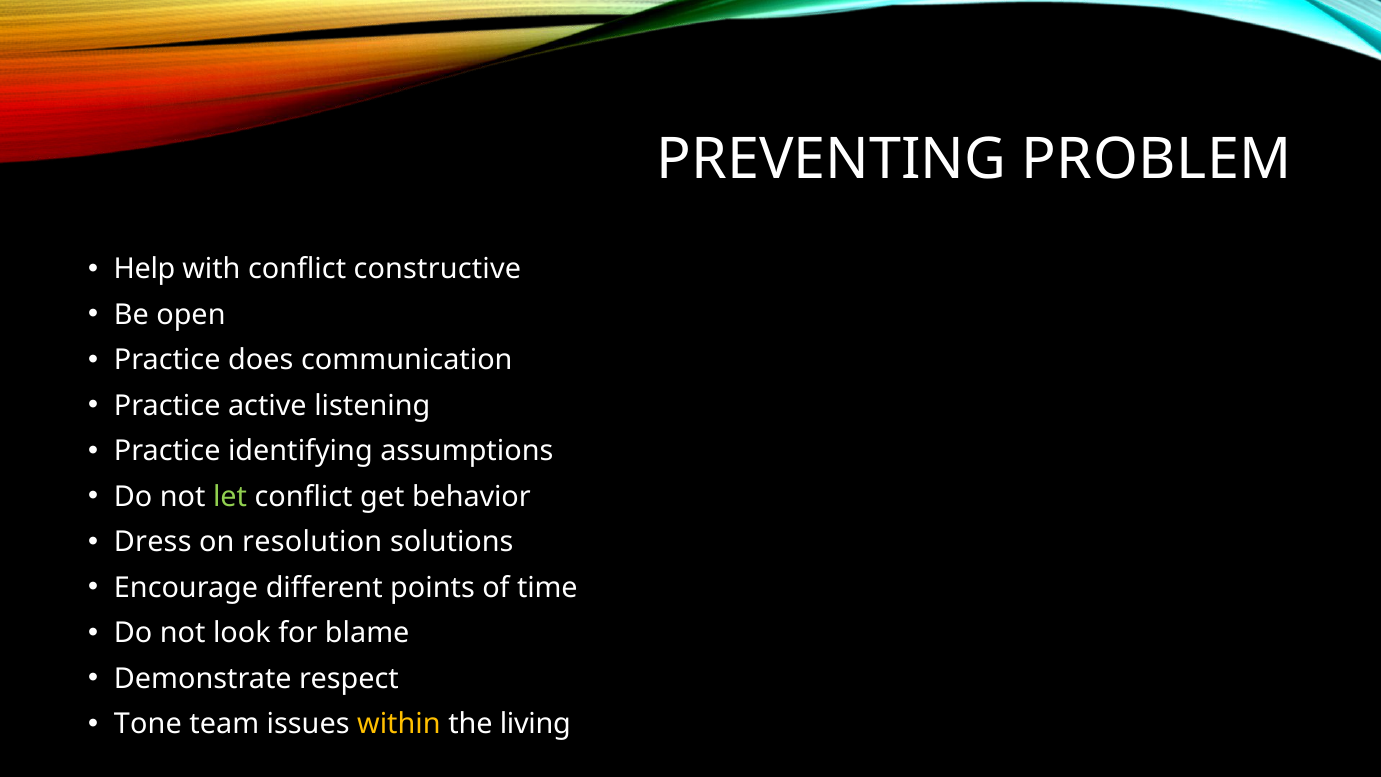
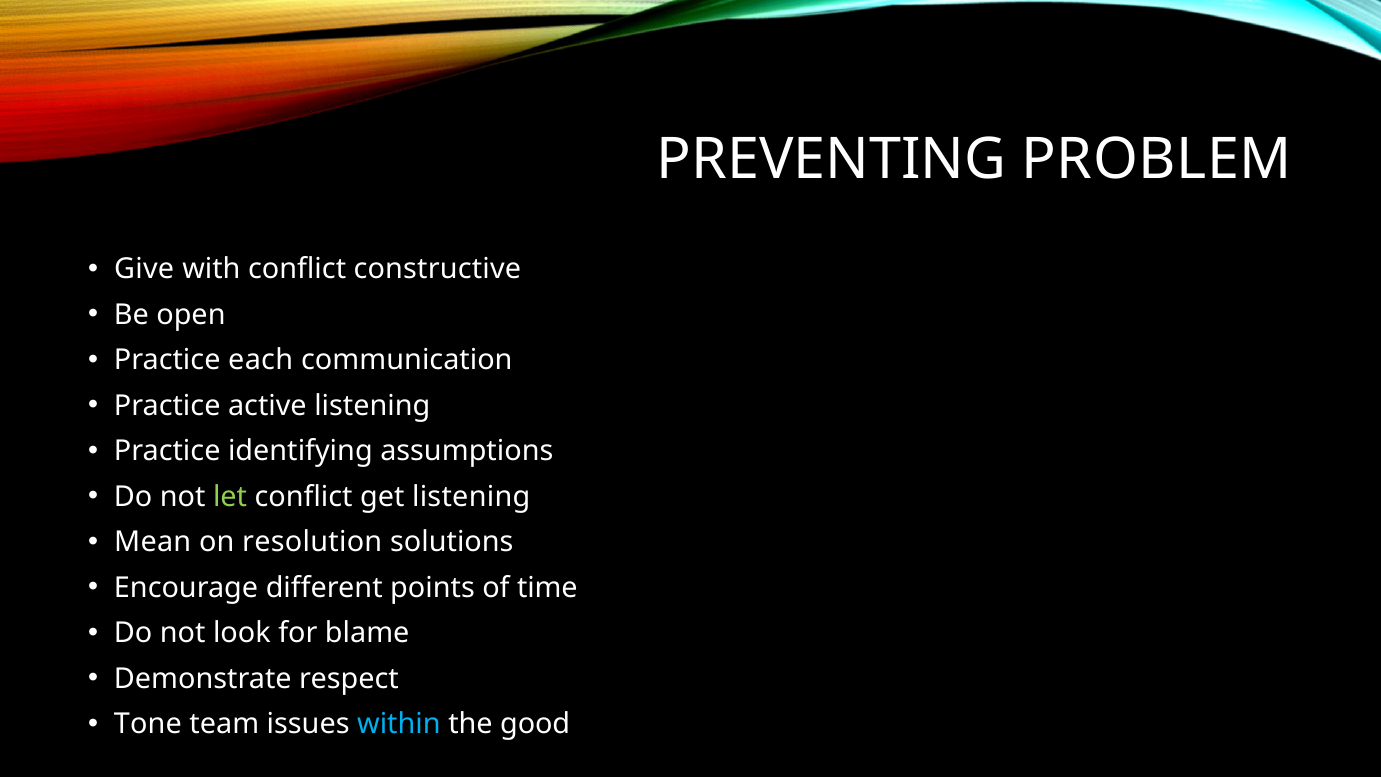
Help: Help -> Give
does: does -> each
get behavior: behavior -> listening
Dress: Dress -> Mean
within colour: yellow -> light blue
living: living -> good
